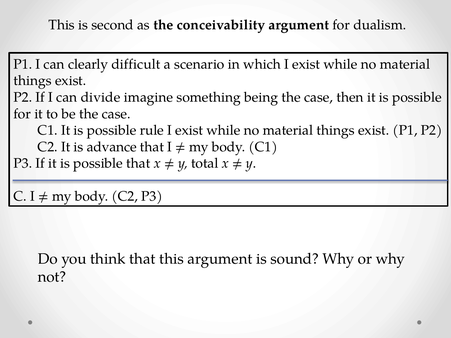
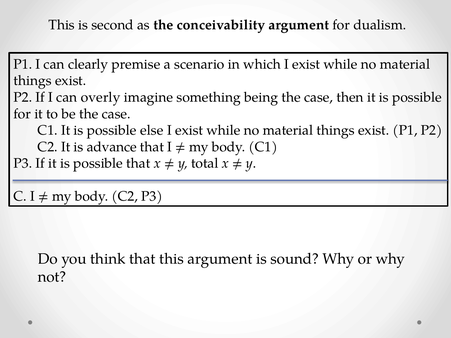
difficult: difficult -> premise
divide: divide -> overly
rule: rule -> else
